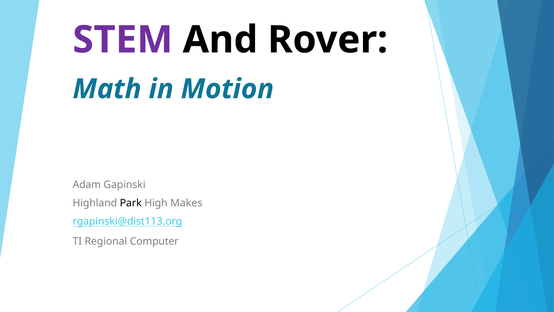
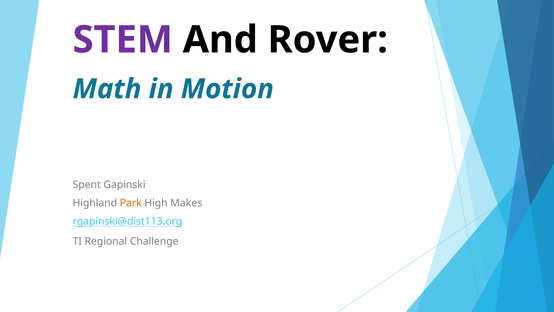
Adam: Adam -> Spent
Park colour: black -> orange
Computer: Computer -> Challenge
